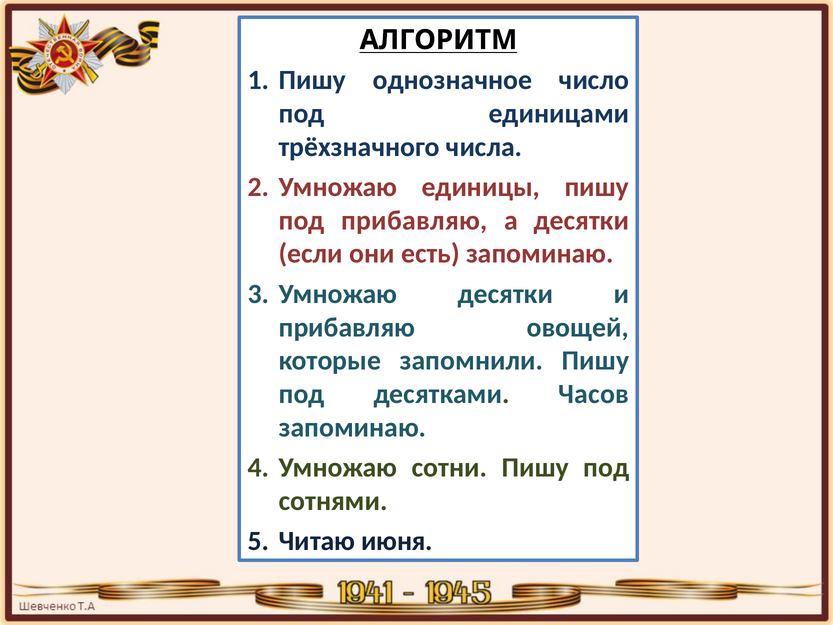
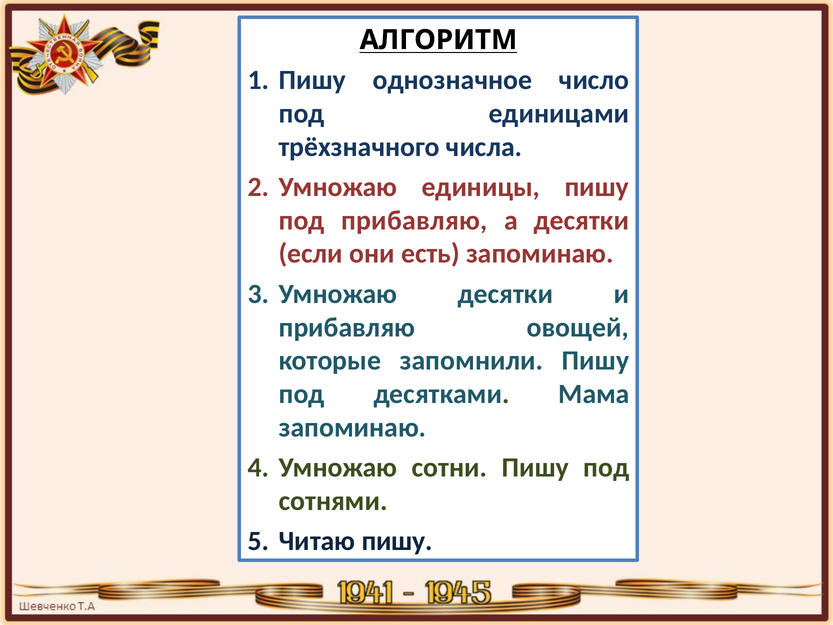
Часов: Часов -> Мама
Читаю июня: июня -> пишу
